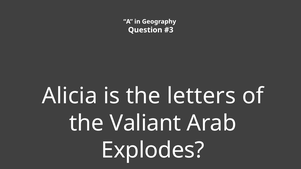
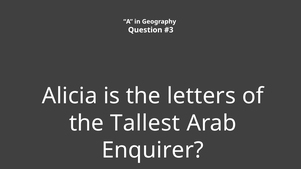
Valiant: Valiant -> Tallest
Explodes: Explodes -> Enquirer
